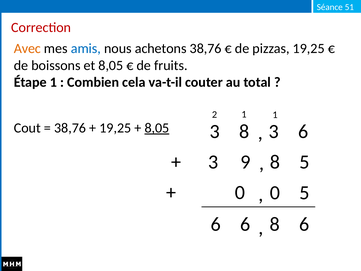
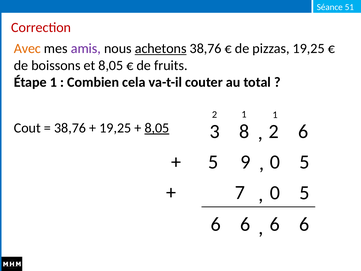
amis colour: blue -> purple
achetons underline: none -> present
8 3: 3 -> 2
3 at (213, 162): 3 -> 5
9 8: 8 -> 0
0 at (240, 192): 0 -> 7
8 at (275, 224): 8 -> 6
